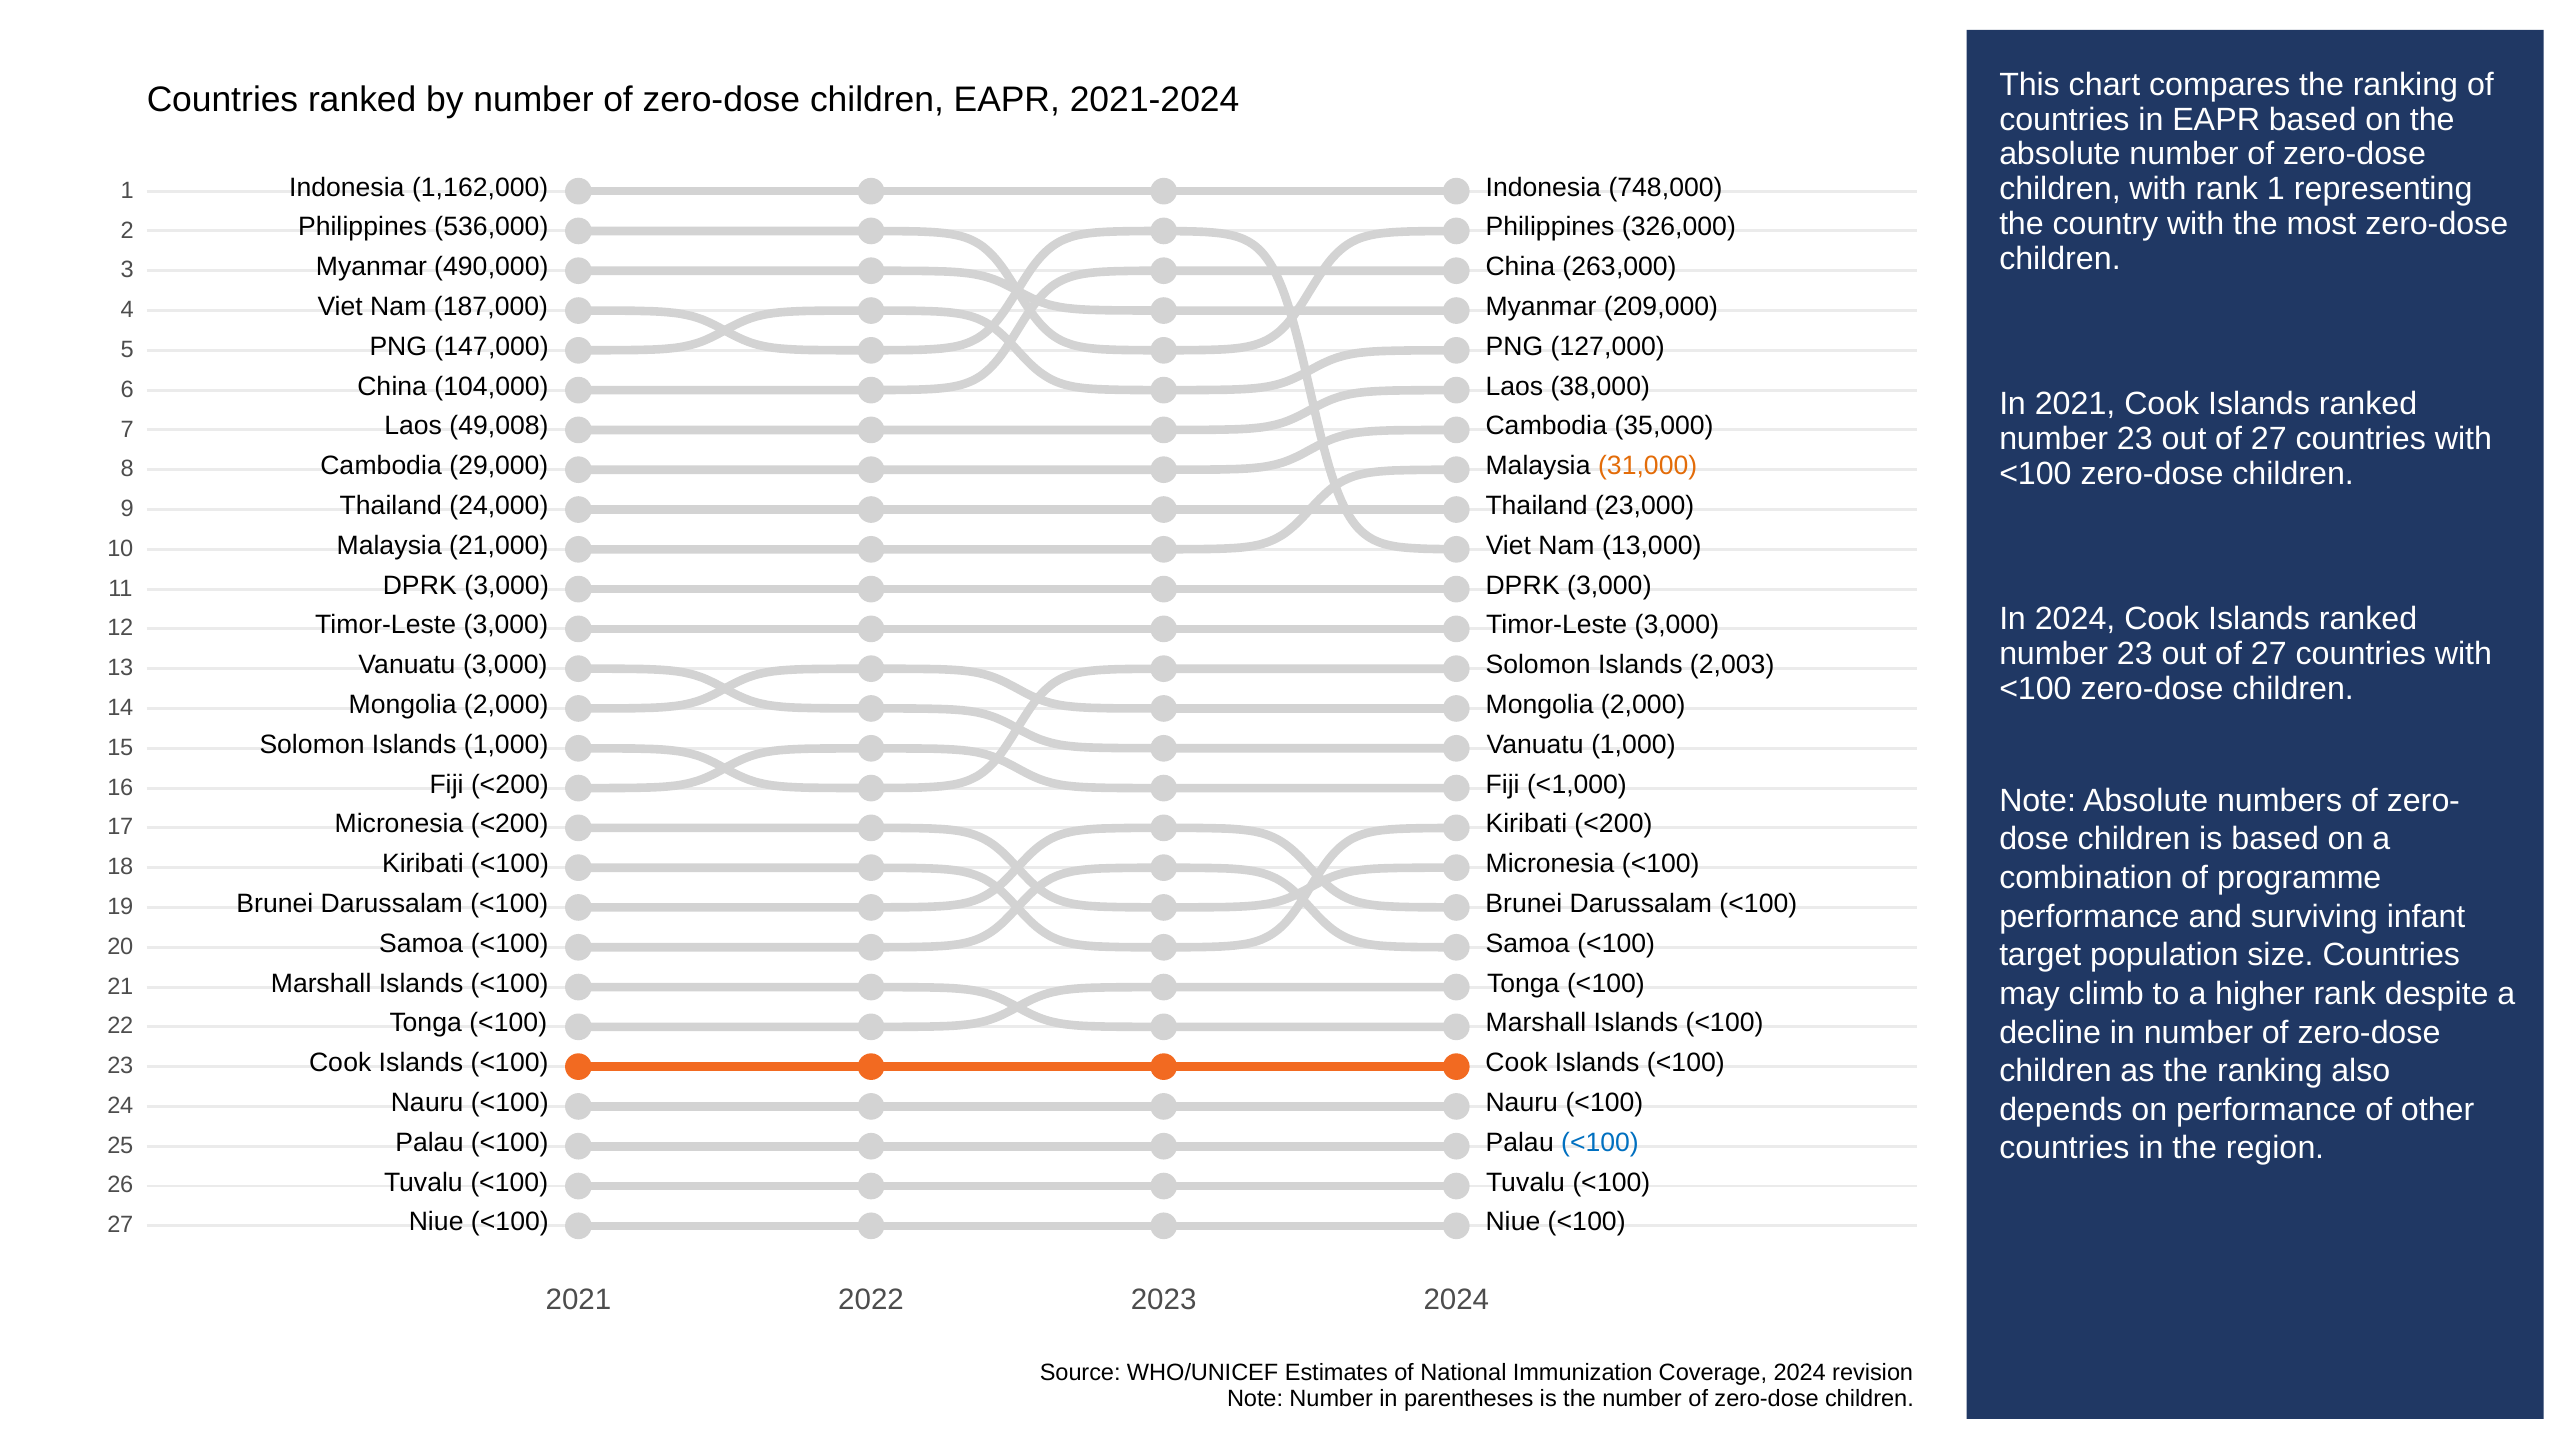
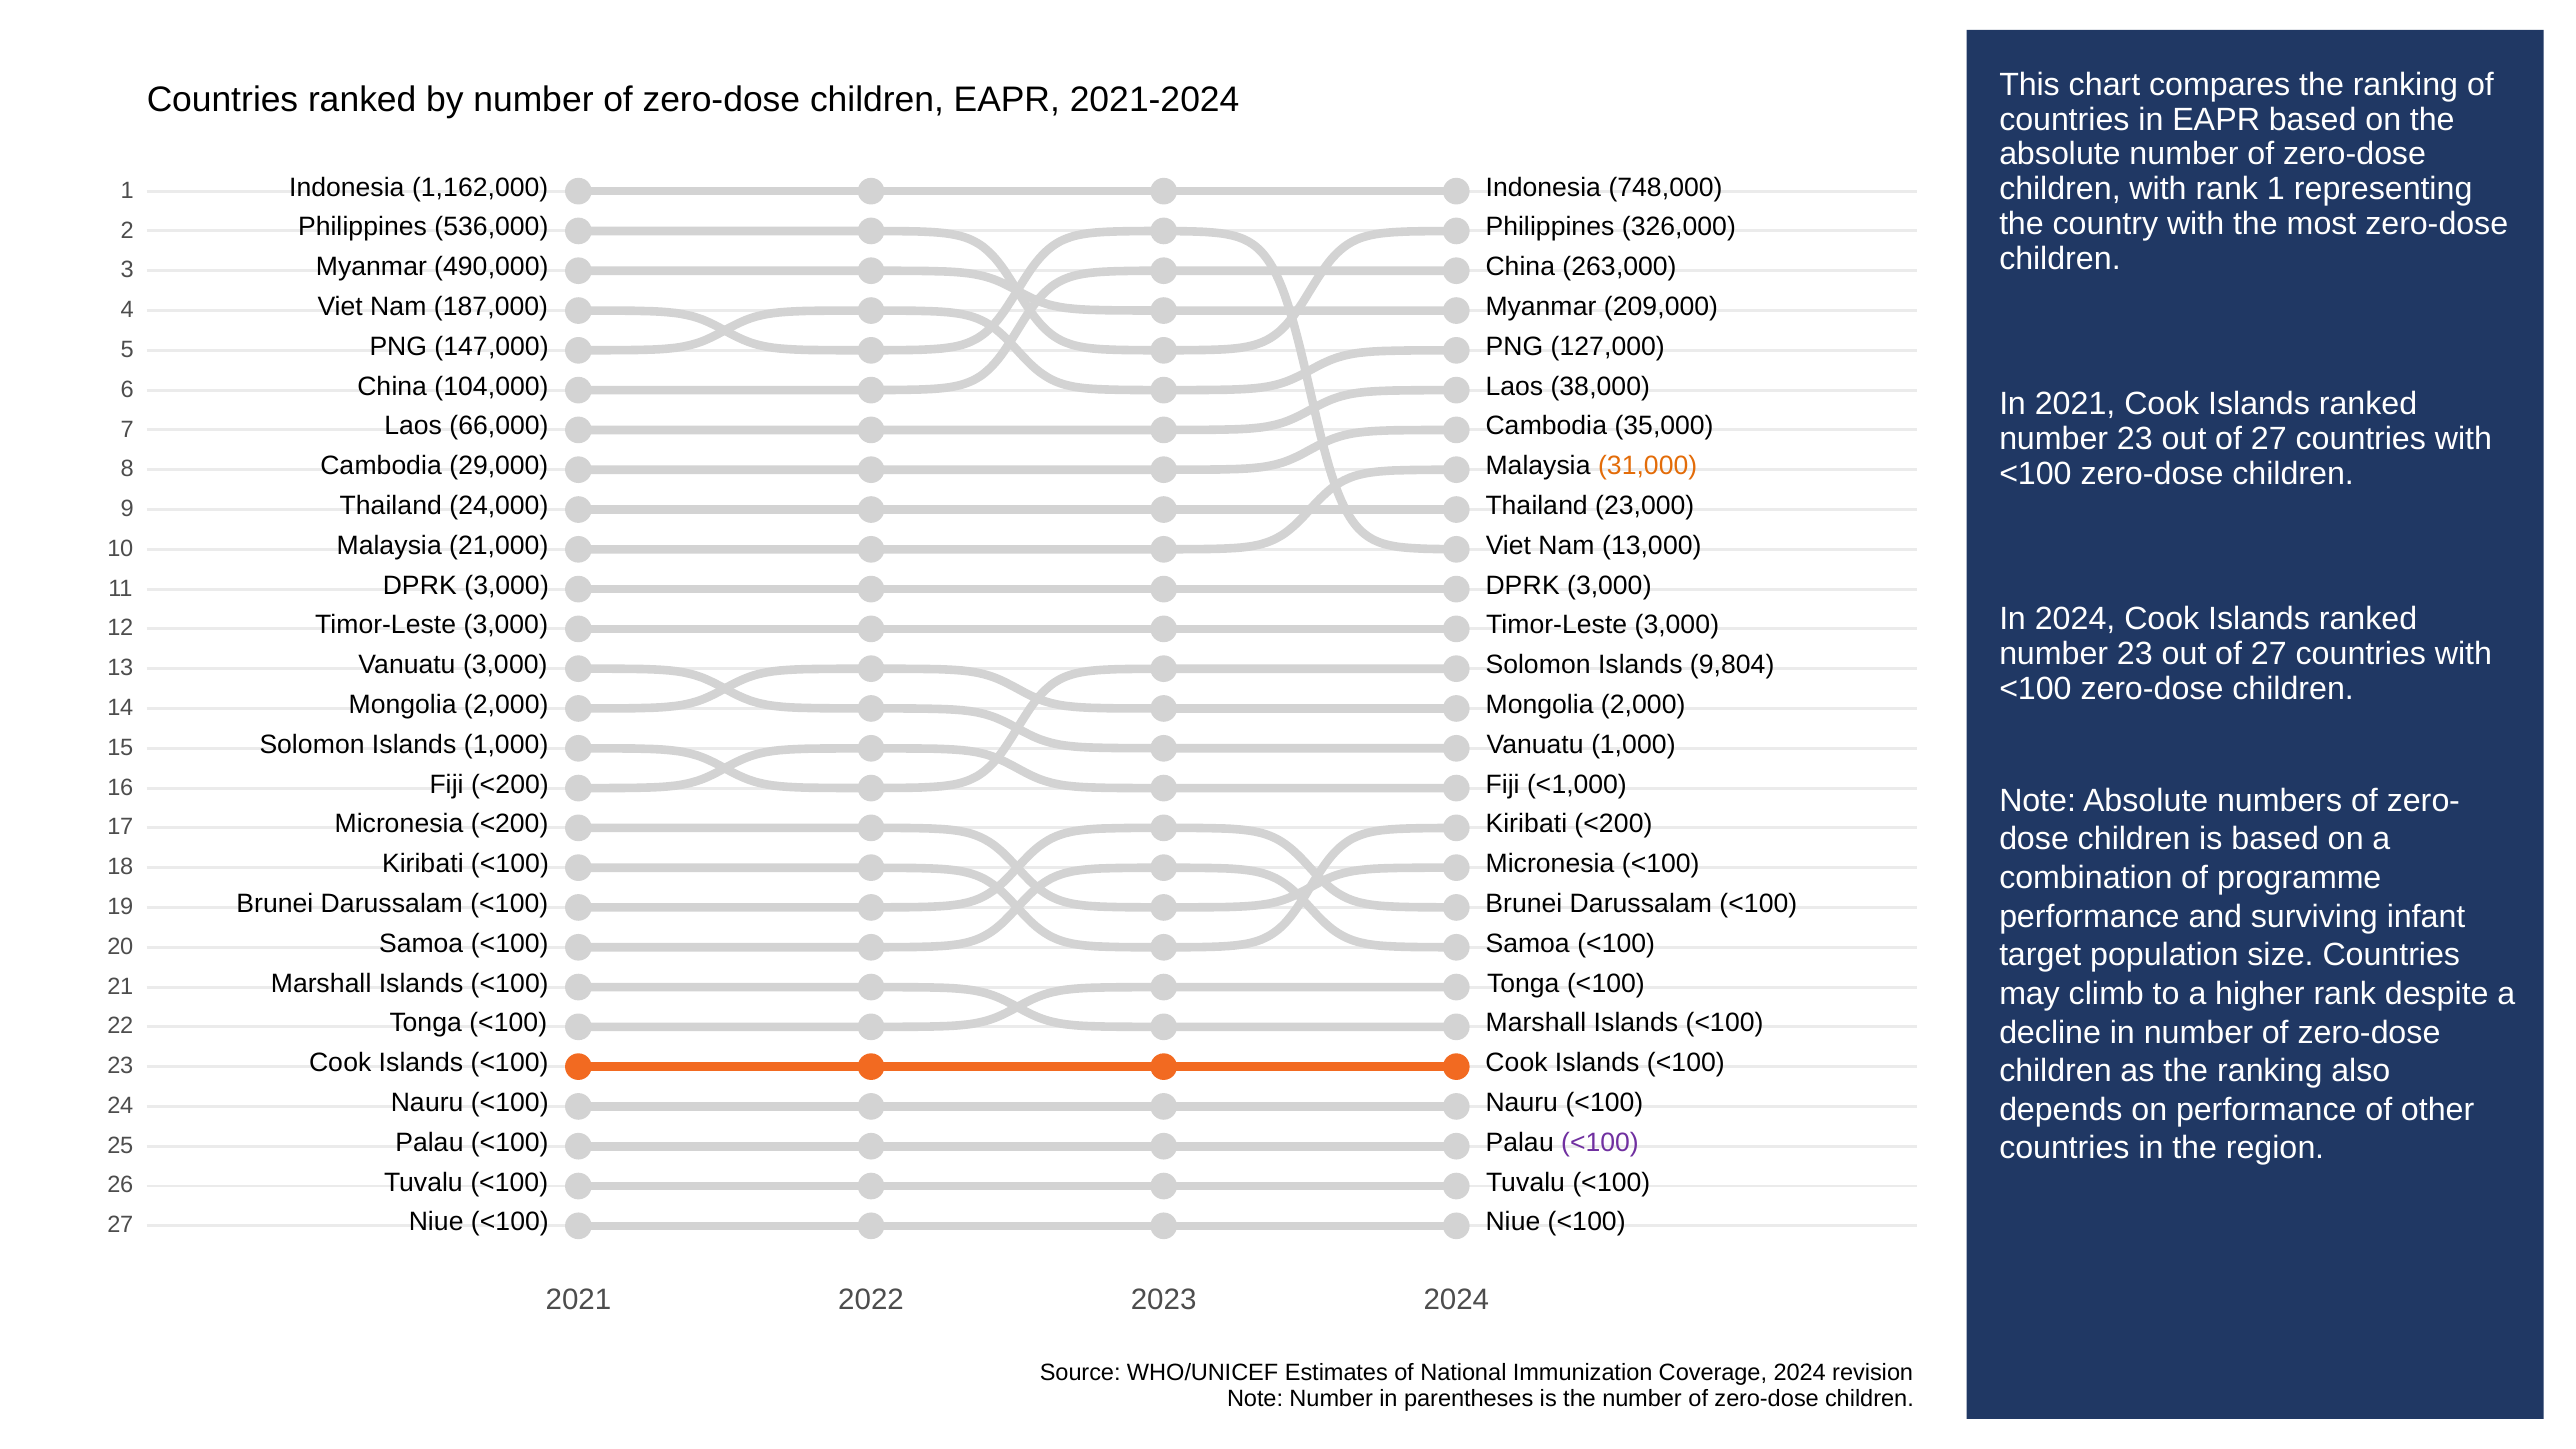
49,008: 49,008 -> 66,000
2,003: 2,003 -> 9,804
<100 at (1600, 1143) colour: blue -> purple
